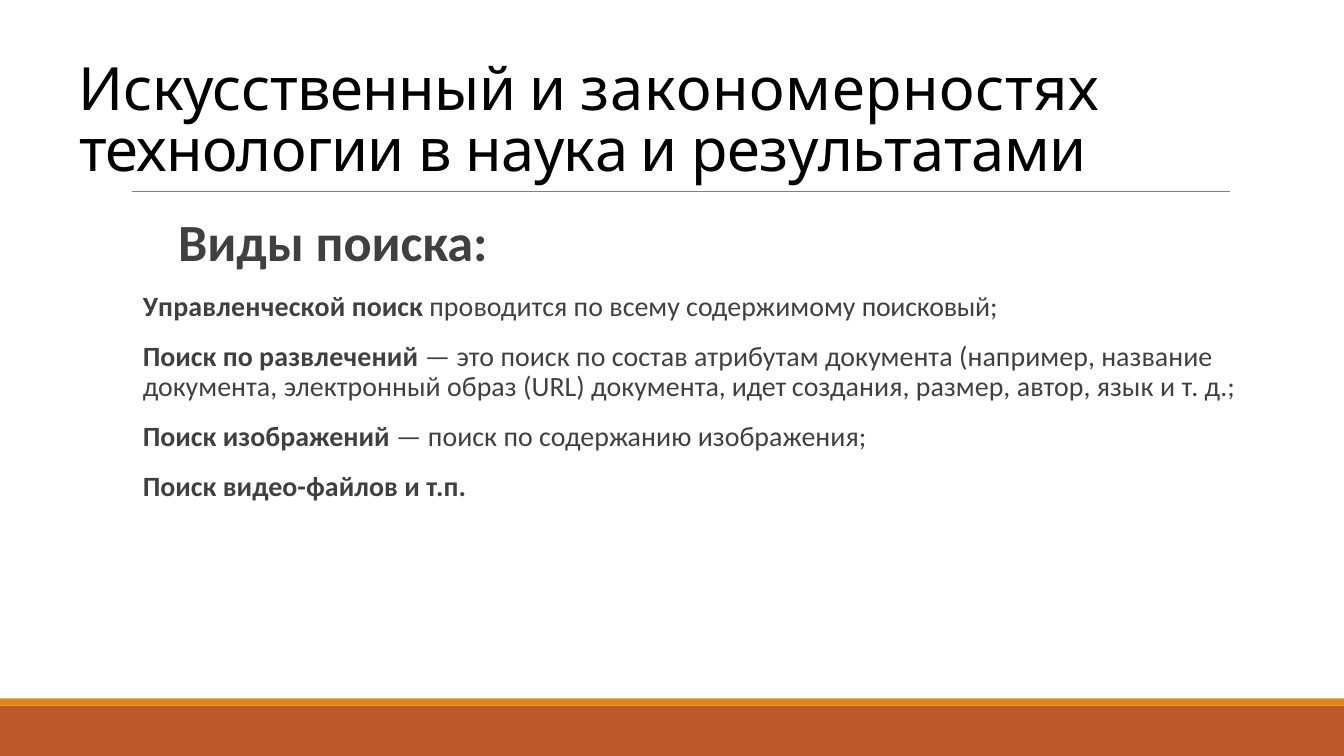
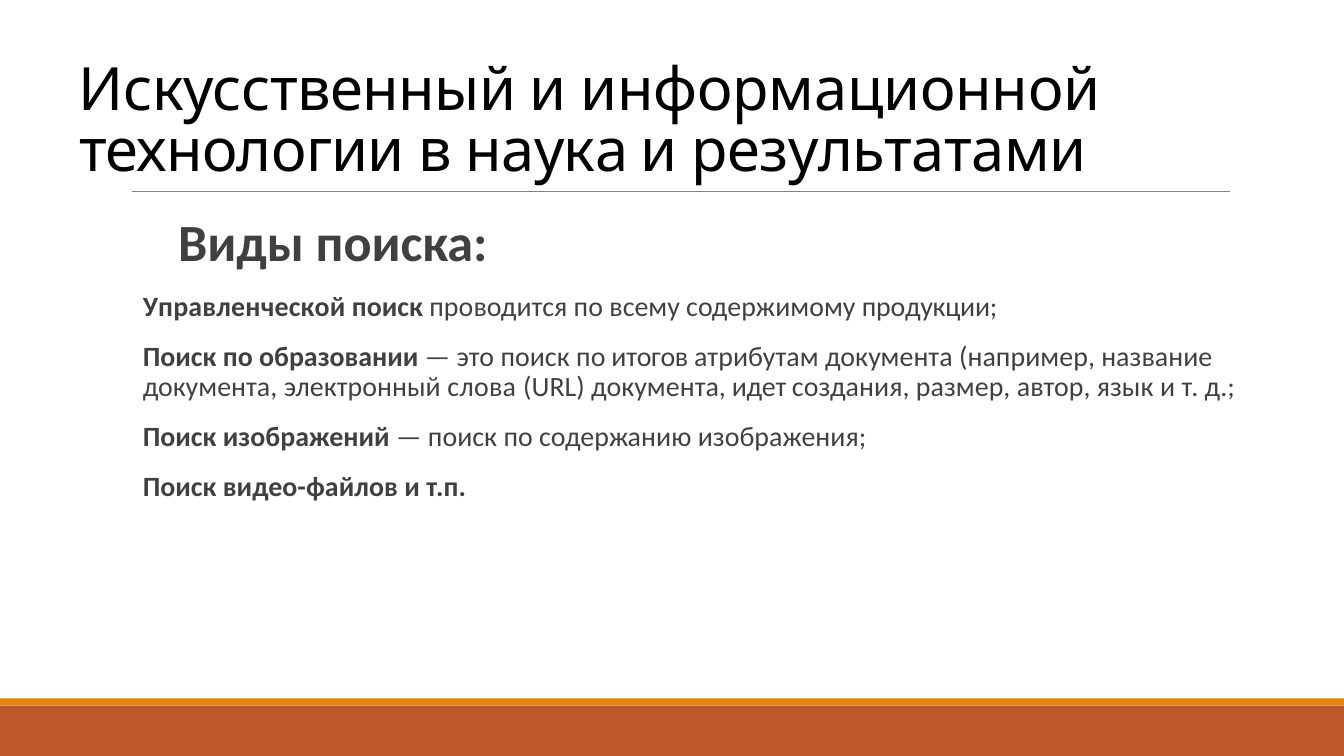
закономерностях: закономерностях -> информационной
поисковый: поисковый -> продукции
развлечений: развлечений -> образовании
состав: состав -> итогов
образ: образ -> слова
